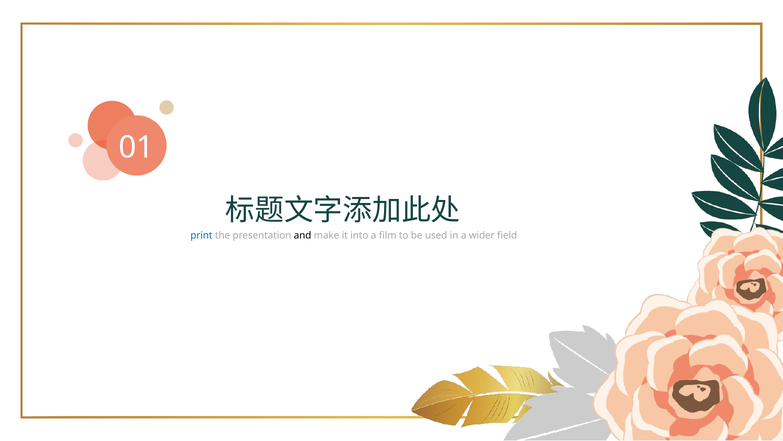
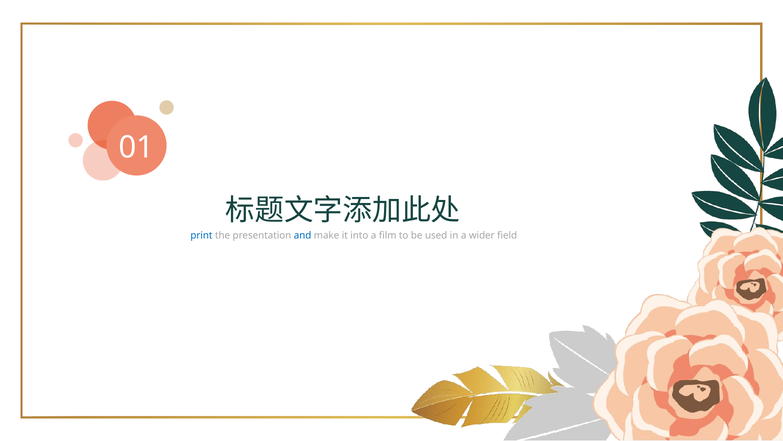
and colour: black -> blue
